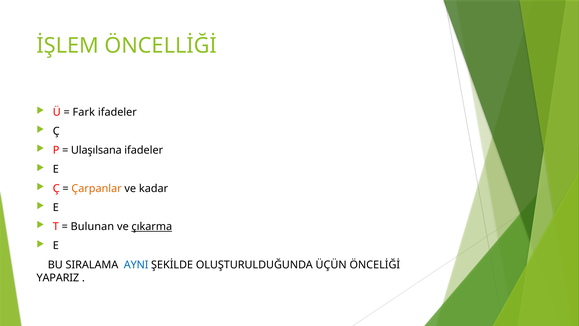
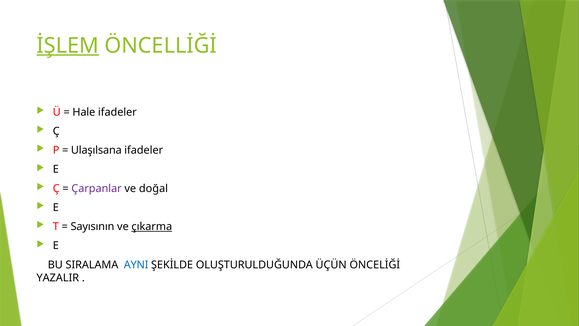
İŞLEM underline: none -> present
Fark: Fark -> Hale
Çarpanlar colour: orange -> purple
kadar: kadar -> doğal
Bulunan: Bulunan -> Sayısının
YAPARIZ: YAPARIZ -> YAZALIR
